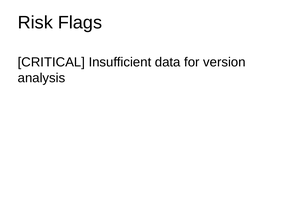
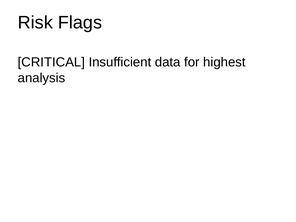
version: version -> highest
